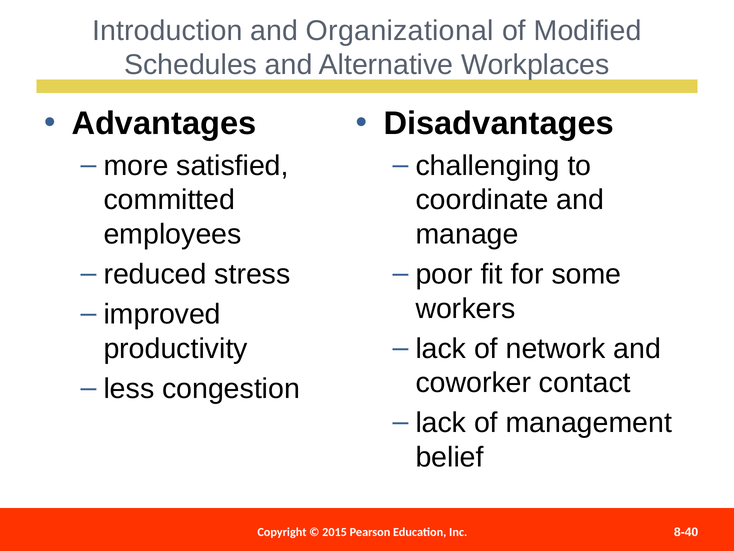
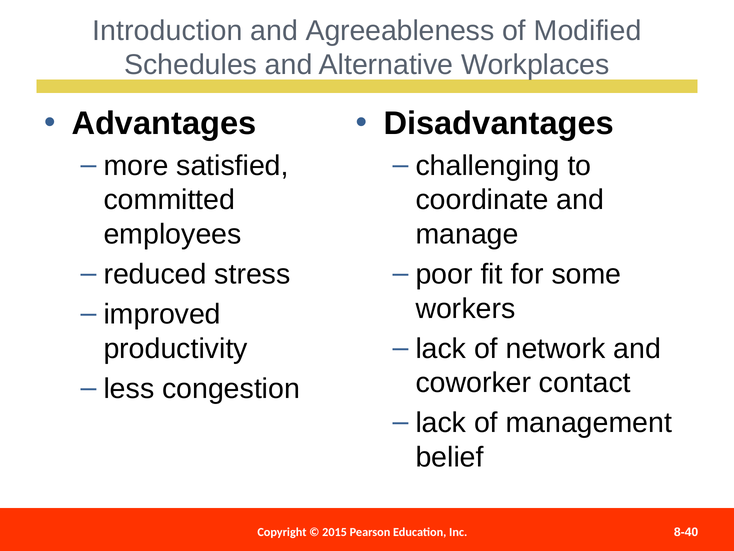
Organizational: Organizational -> Agreeableness
